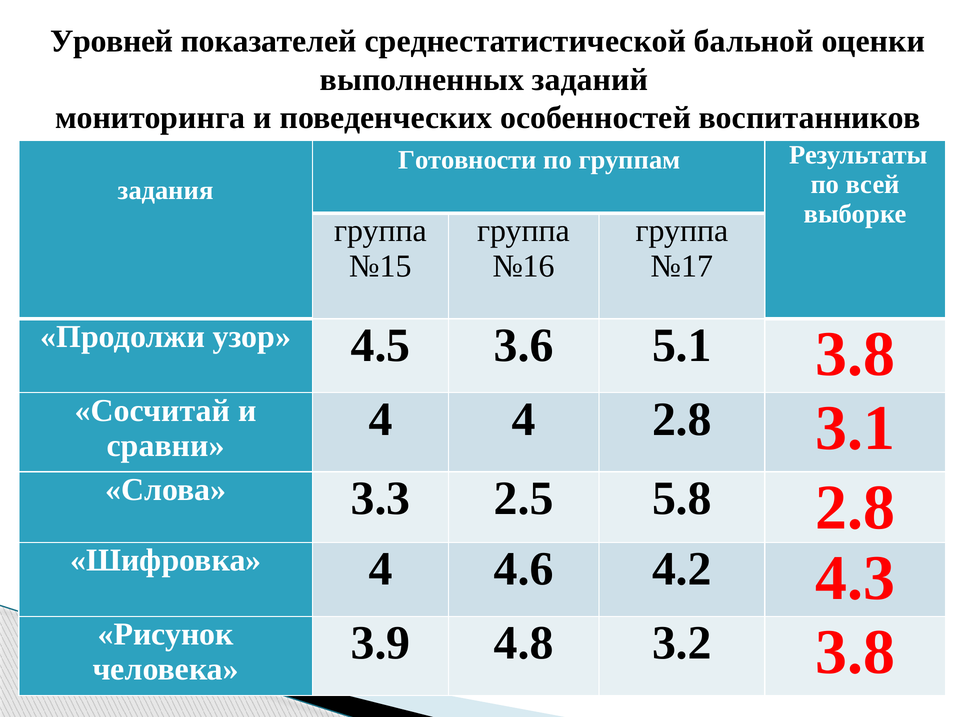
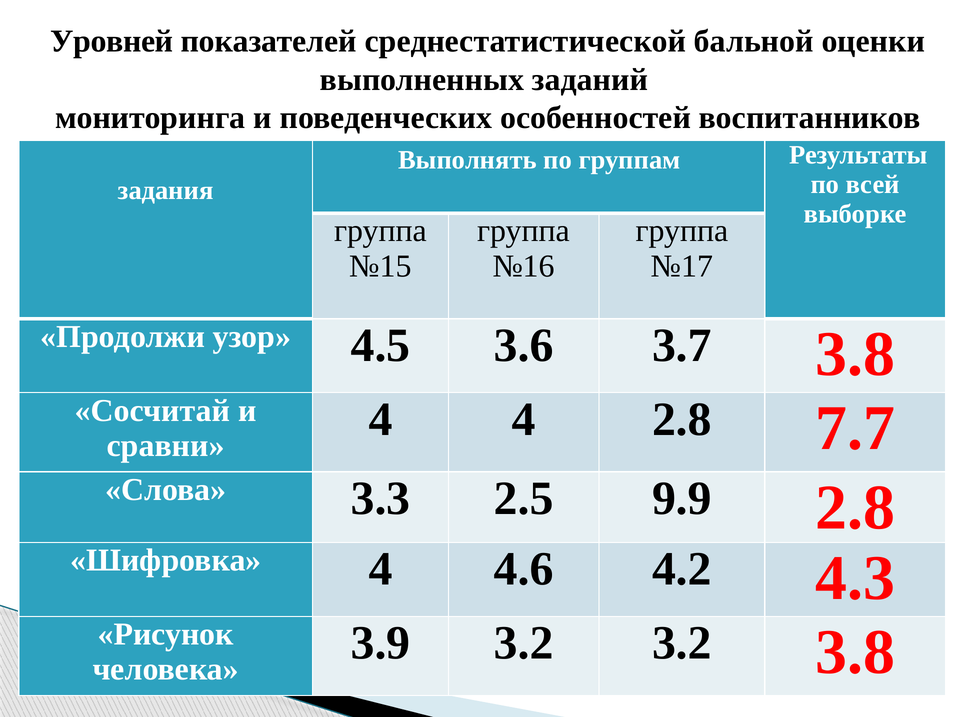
Готовности: Готовности -> Выполнять
5.1: 5.1 -> 3.7
3.1: 3.1 -> 7.7
5.8: 5.8 -> 9.9
3.9 4.8: 4.8 -> 3.2
